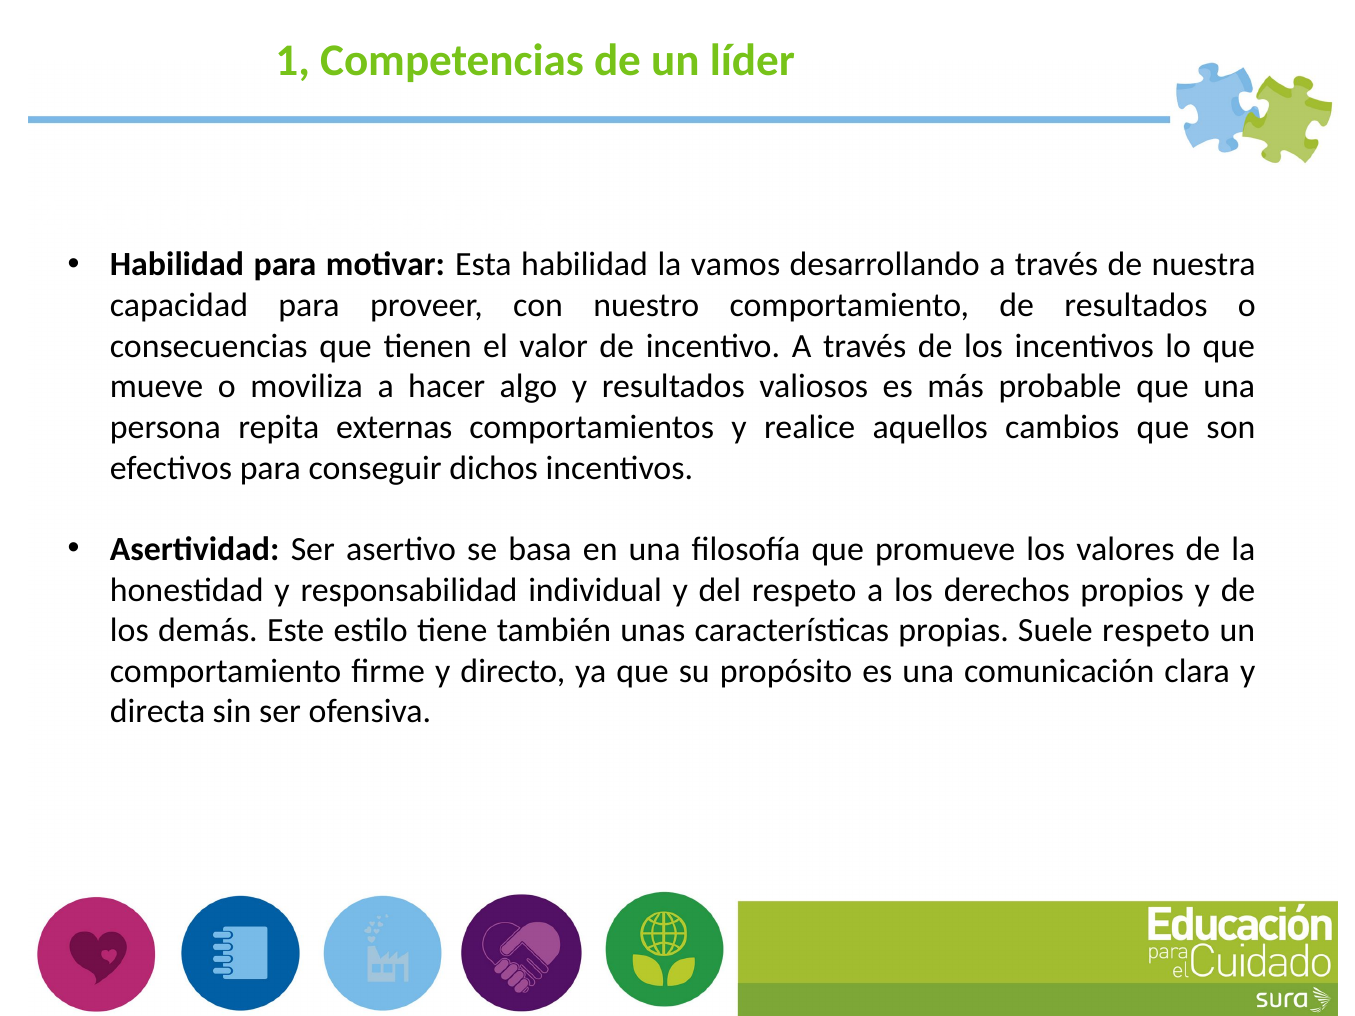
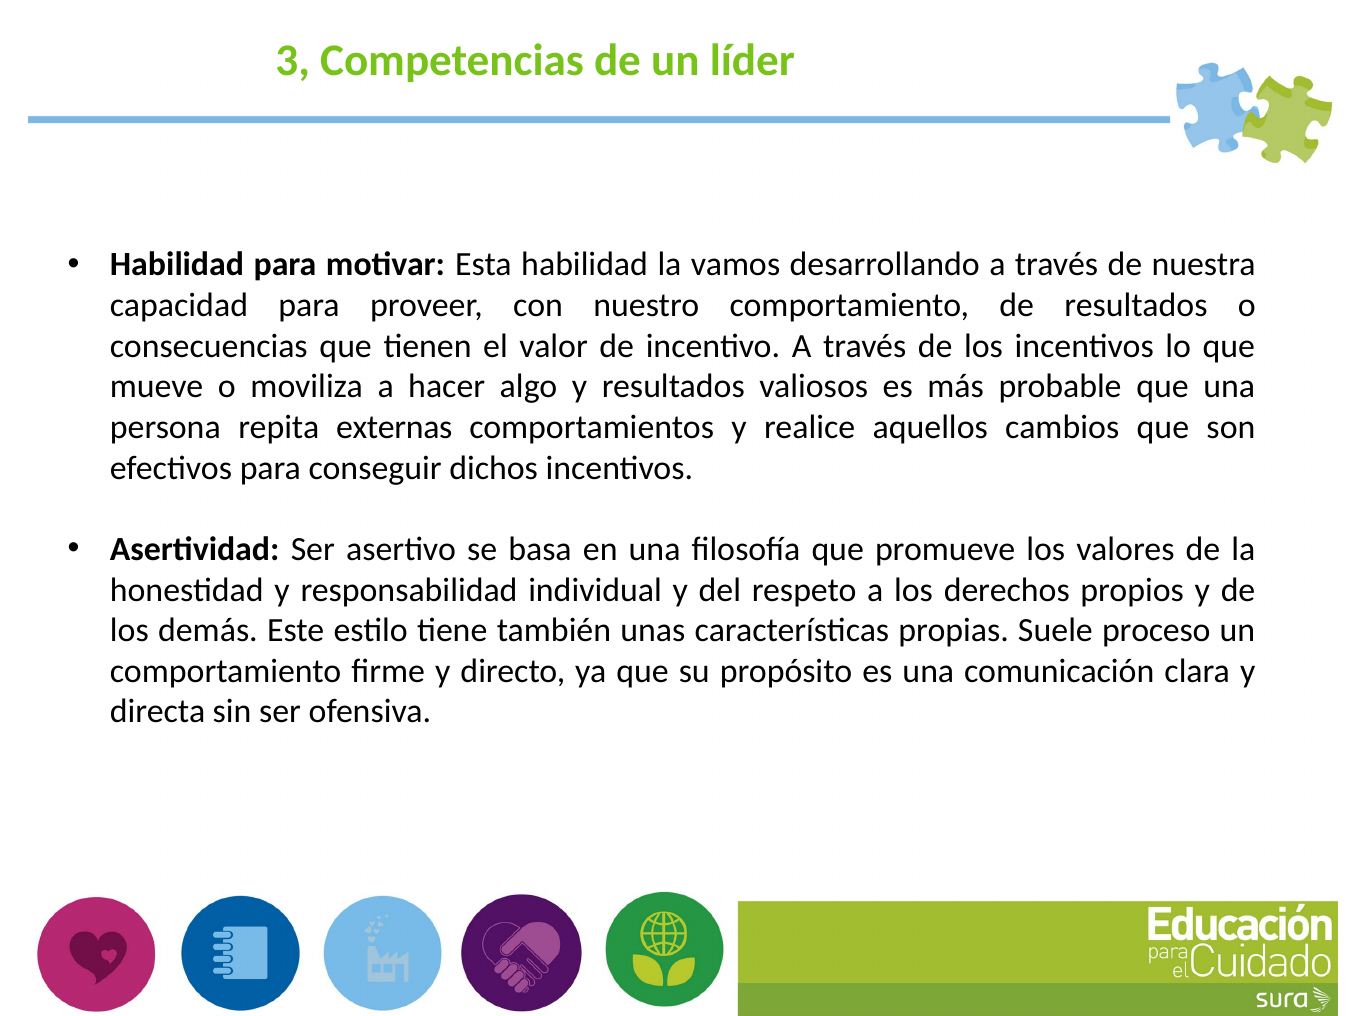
1: 1 -> 3
Suele respeto: respeto -> proceso
